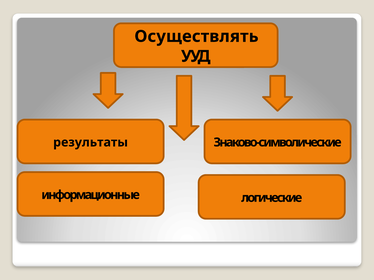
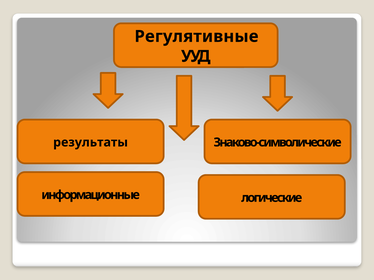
Осуществлять: Осуществлять -> Регулятивные
